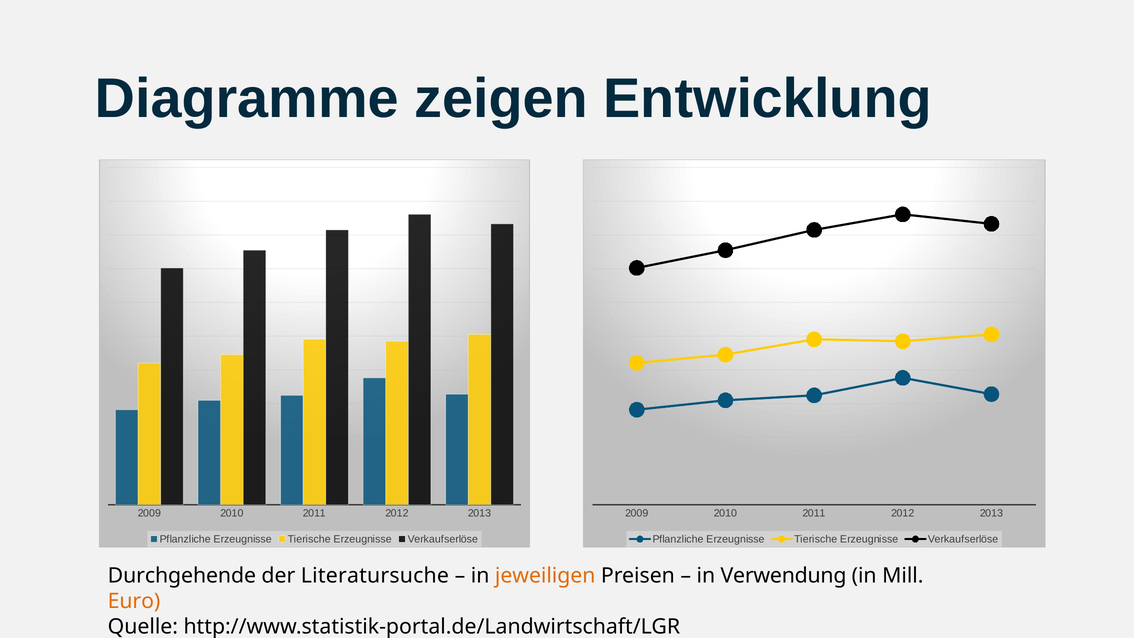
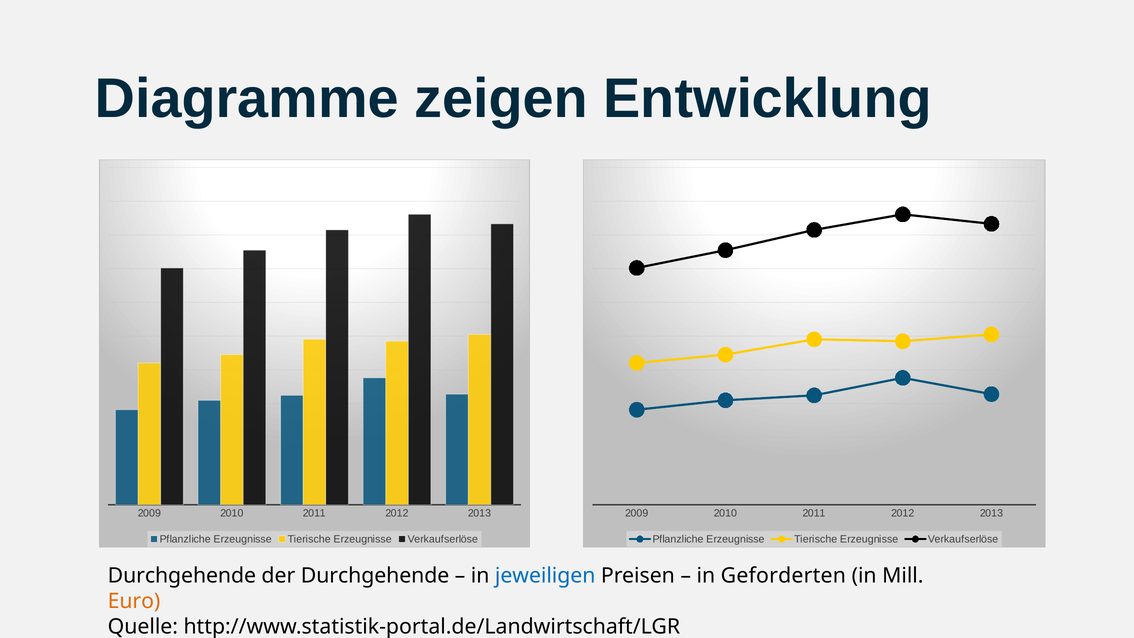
der Literatursuche: Literatursuche -> Durchgehende
jeweiligen colour: orange -> blue
Verwendung: Verwendung -> Geforderten
